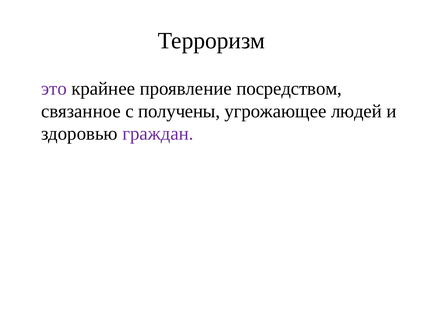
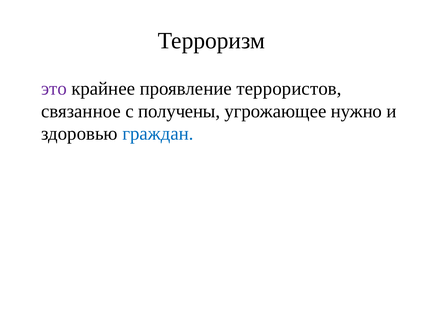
посредством: посредством -> террористов
людей: людей -> нужно
граждан colour: purple -> blue
